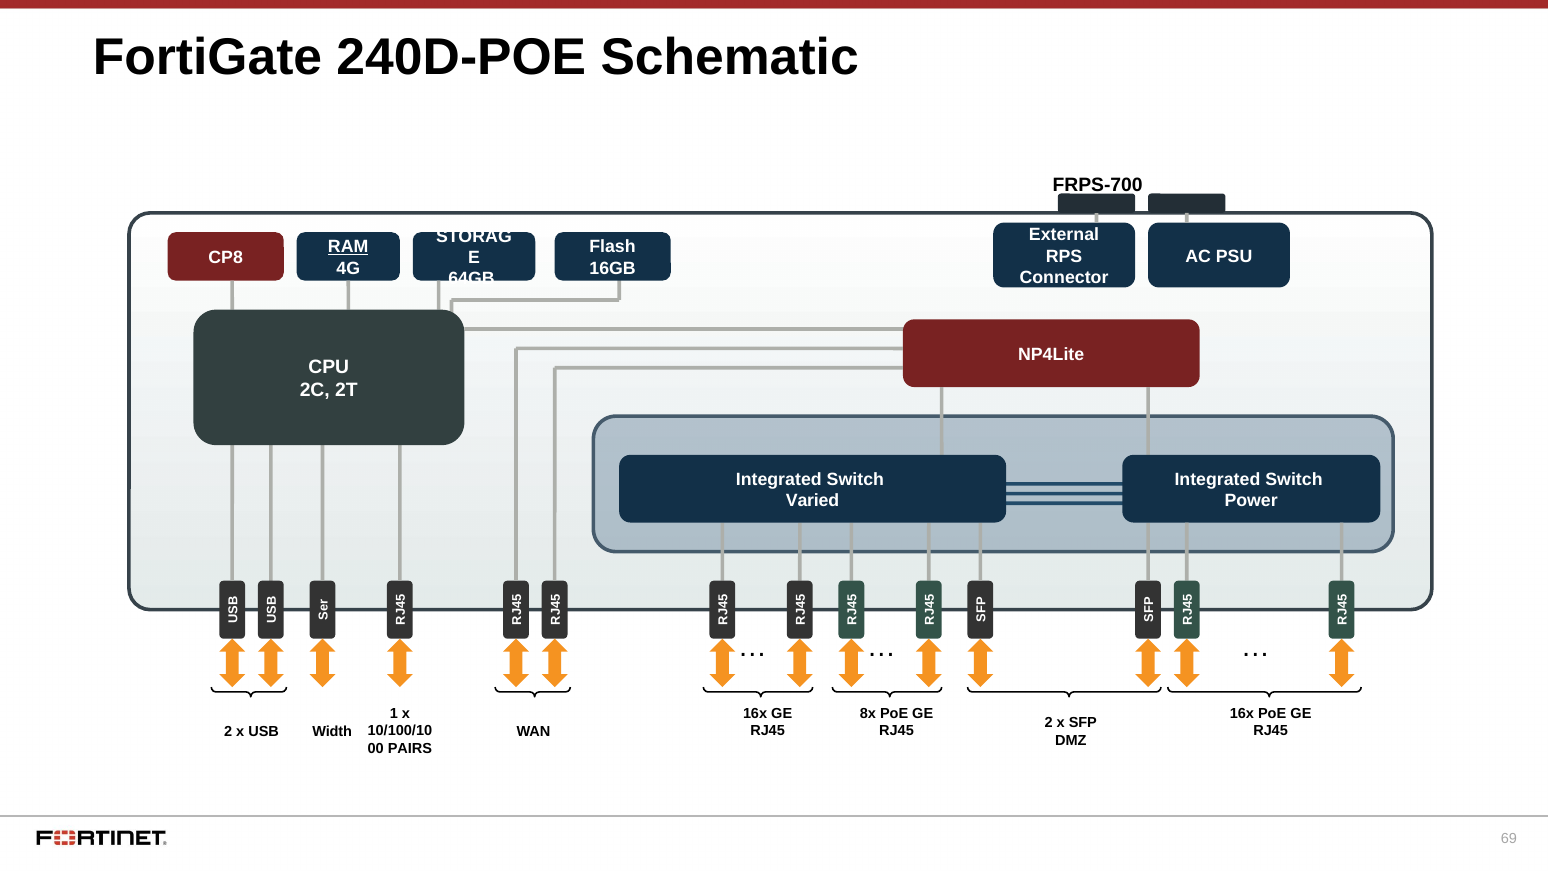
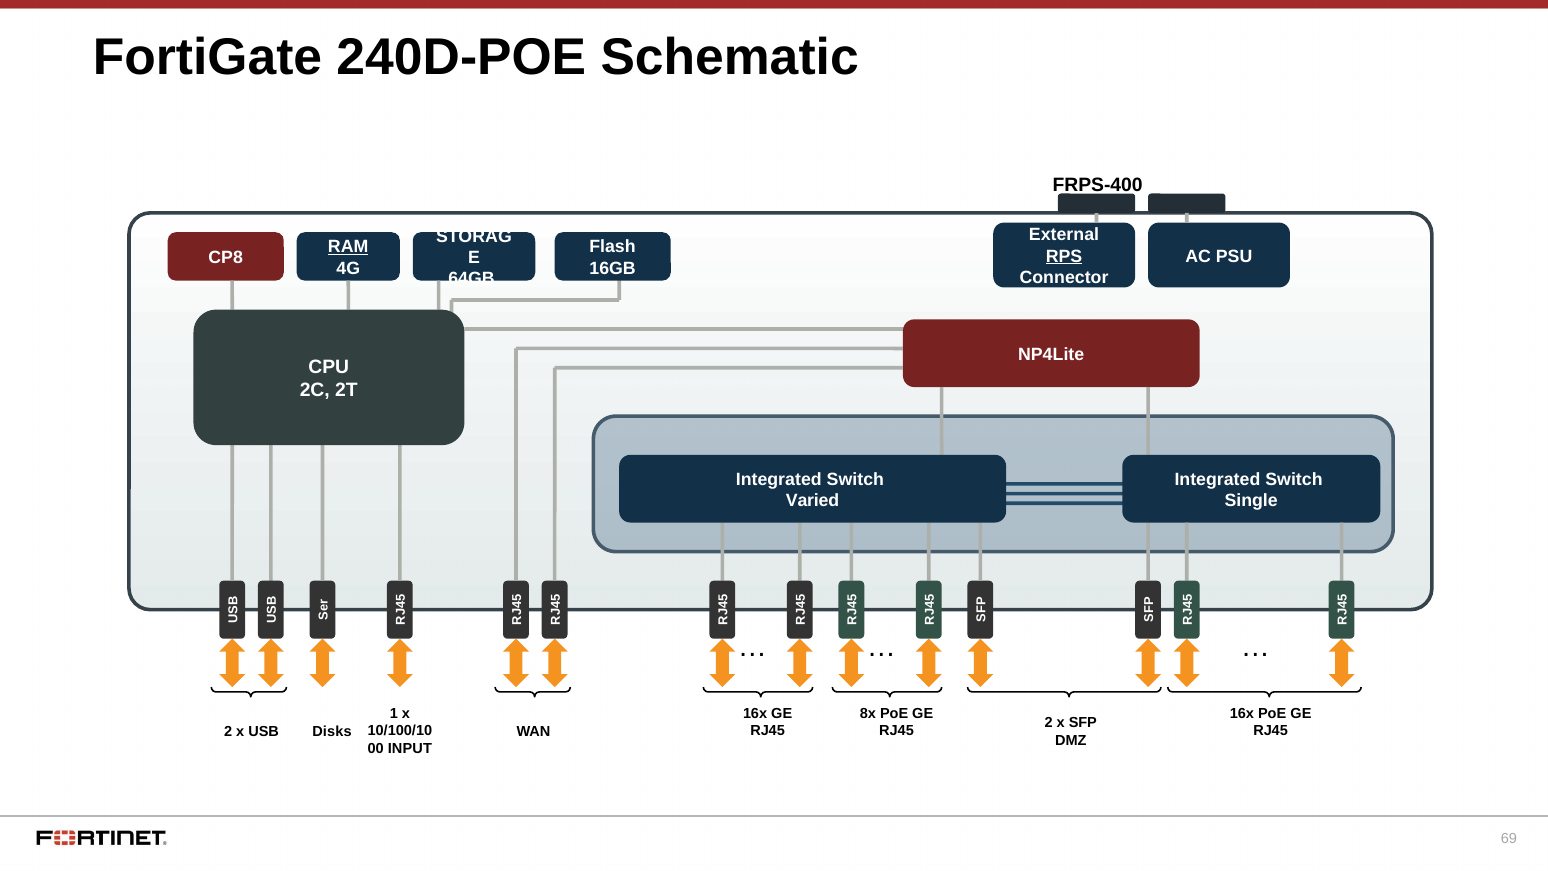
FRPS-700: FRPS-700 -> FRPS-400
RPS underline: none -> present
Power: Power -> Single
Width: Width -> Disks
PAIRS: PAIRS -> INPUT
